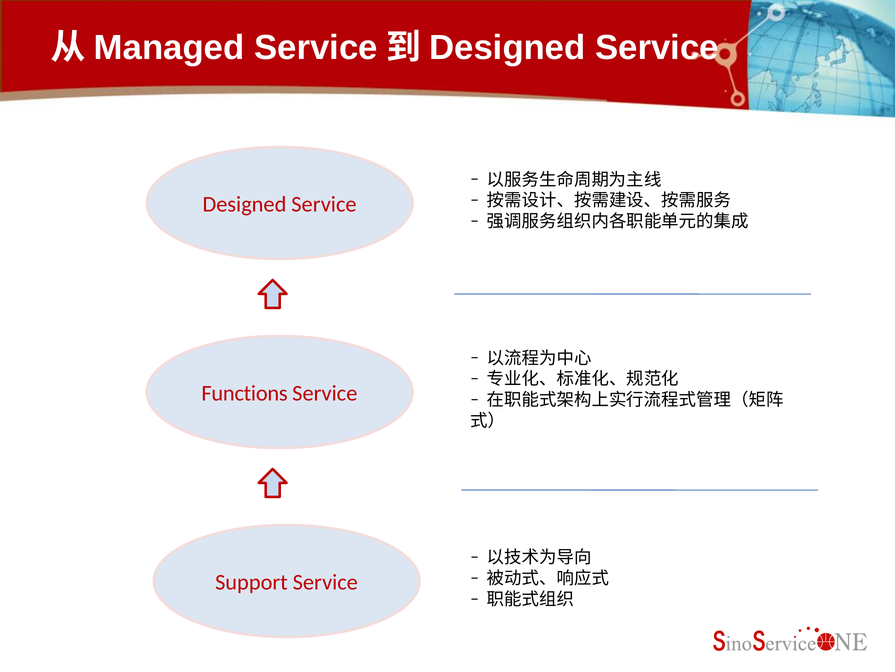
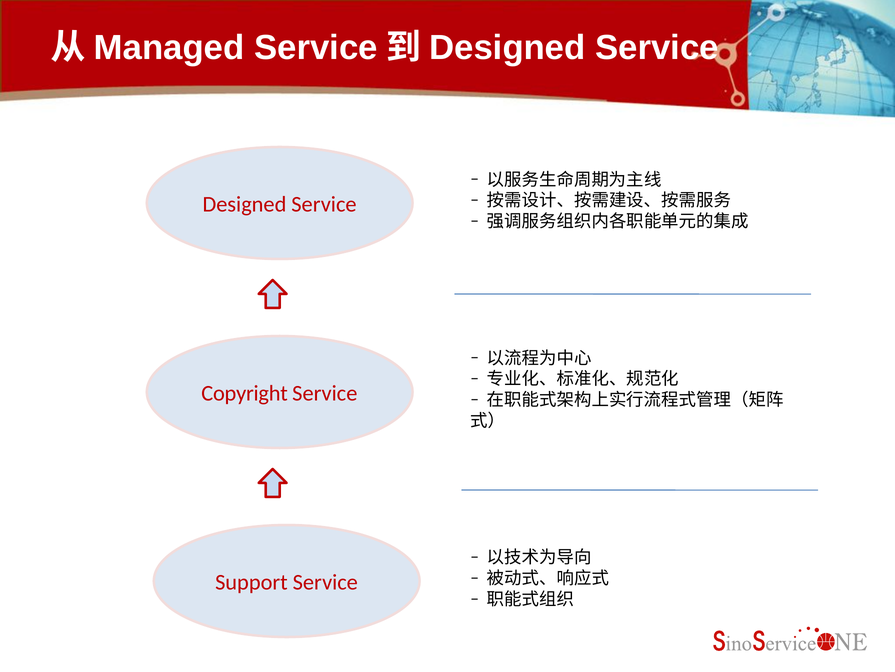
Functions: Functions -> Copyright
